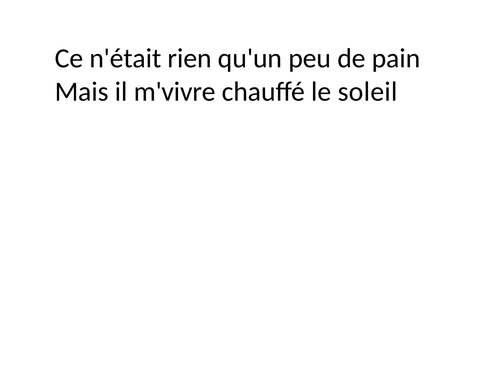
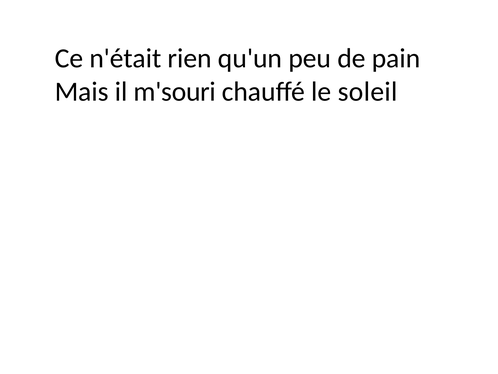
m'vivre: m'vivre -> m'souri
